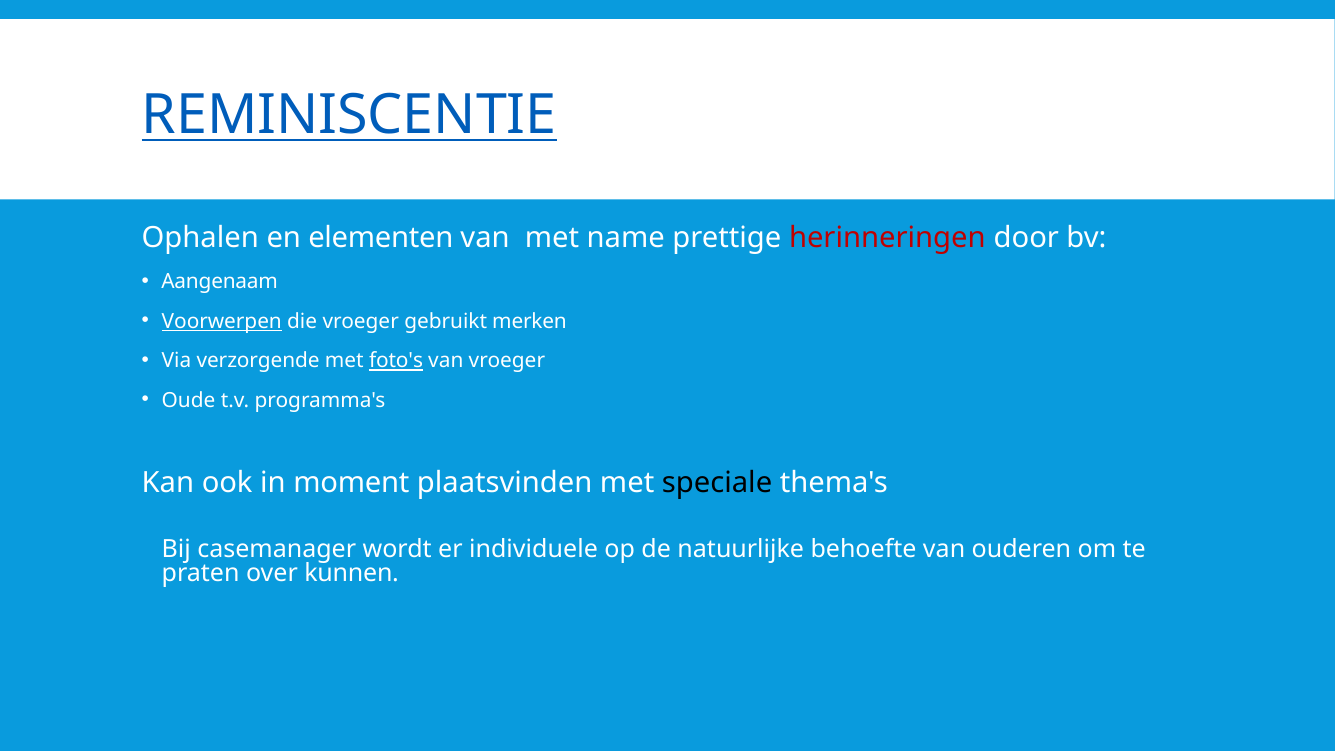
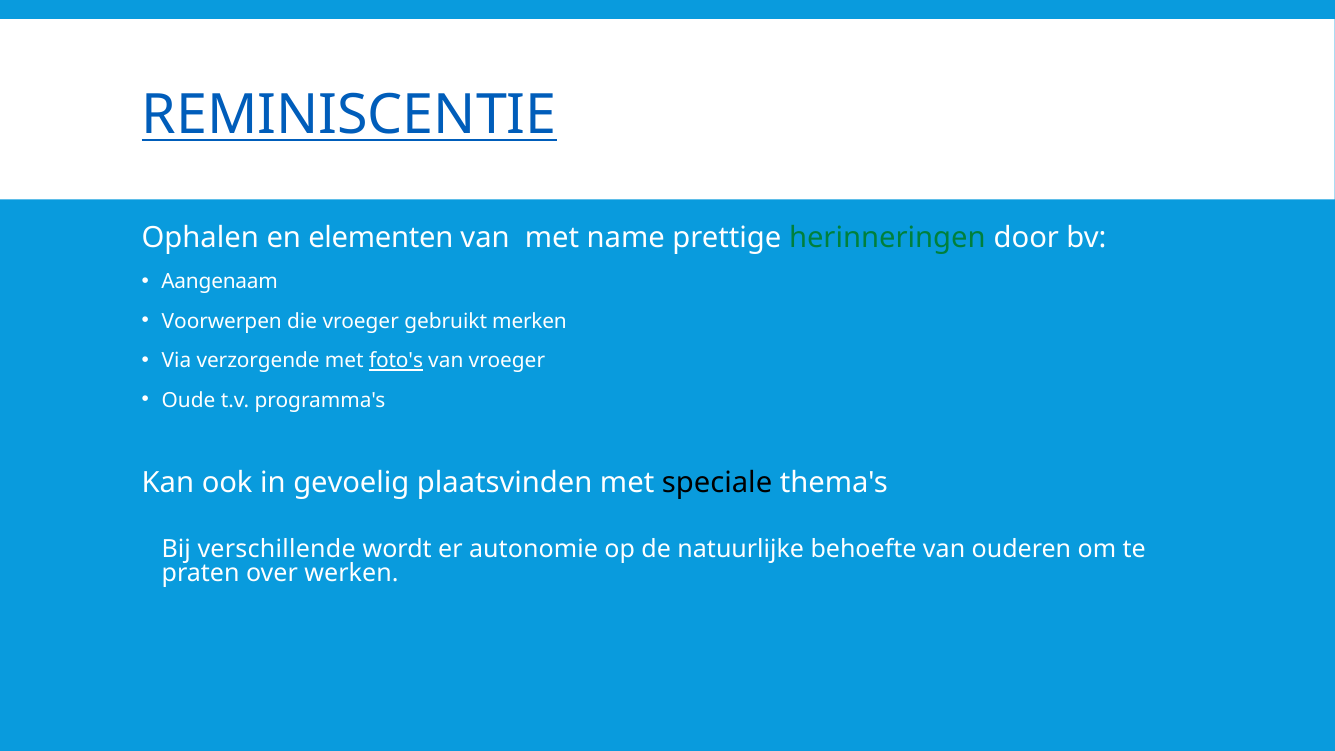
herinneringen colour: red -> green
Voorwerpen underline: present -> none
moment: moment -> gevoelig
casemanager: casemanager -> verschillende
individuele: individuele -> autonomie
kunnen: kunnen -> werken
